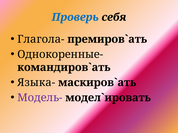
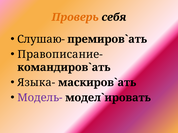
Проверь colour: blue -> orange
Глагола-: Глагола- -> Слушаю-
Однокоренные-: Однокоренные- -> Правописание-
